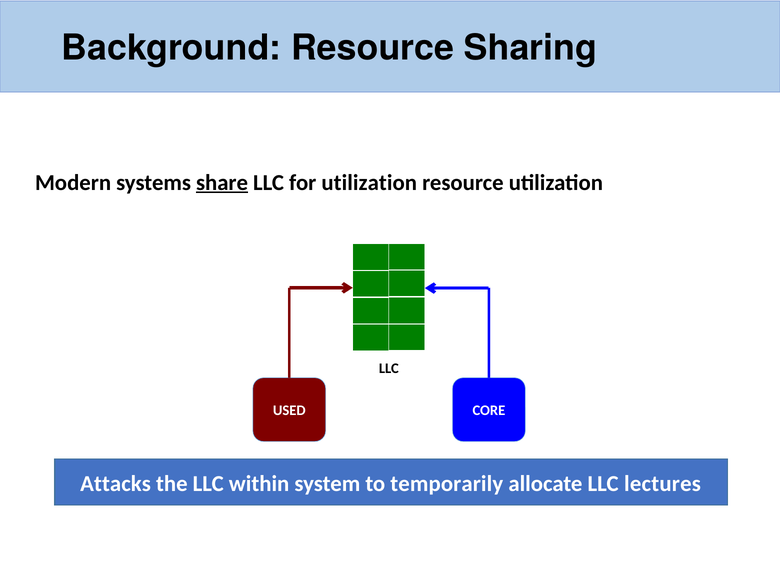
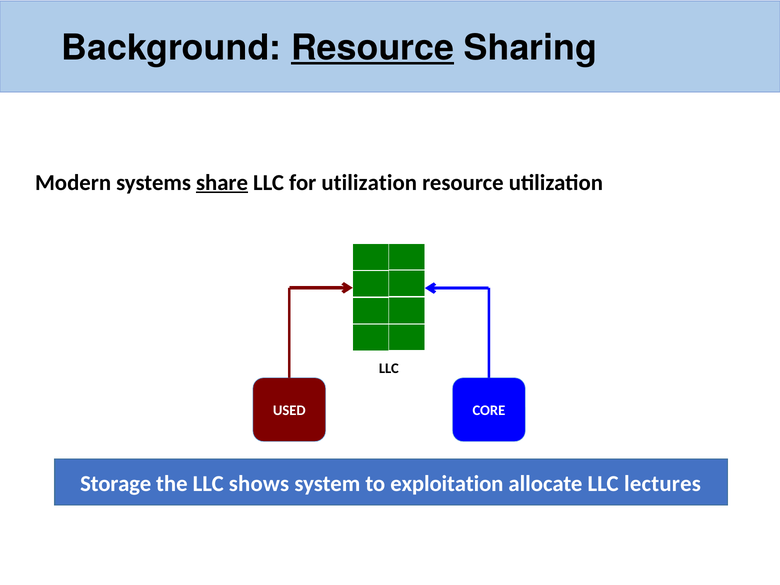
Resource at (373, 48) underline: none -> present
Attacks: Attacks -> Storage
within: within -> shows
temporarily: temporarily -> exploitation
